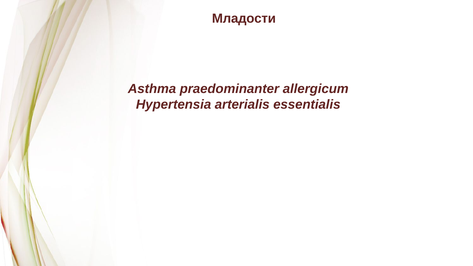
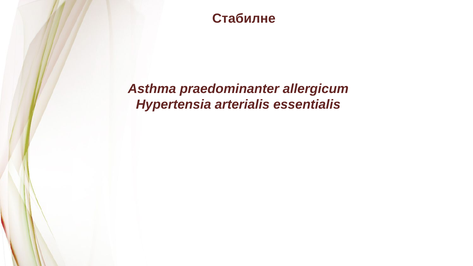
Младости: Младости -> Стабилнe
